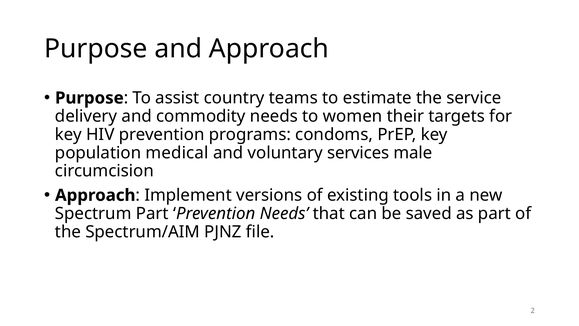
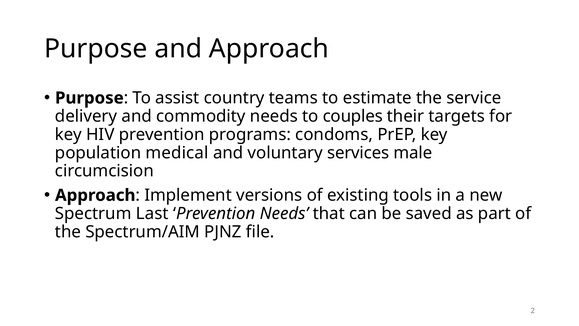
women: women -> couples
Spectrum Part: Part -> Last
